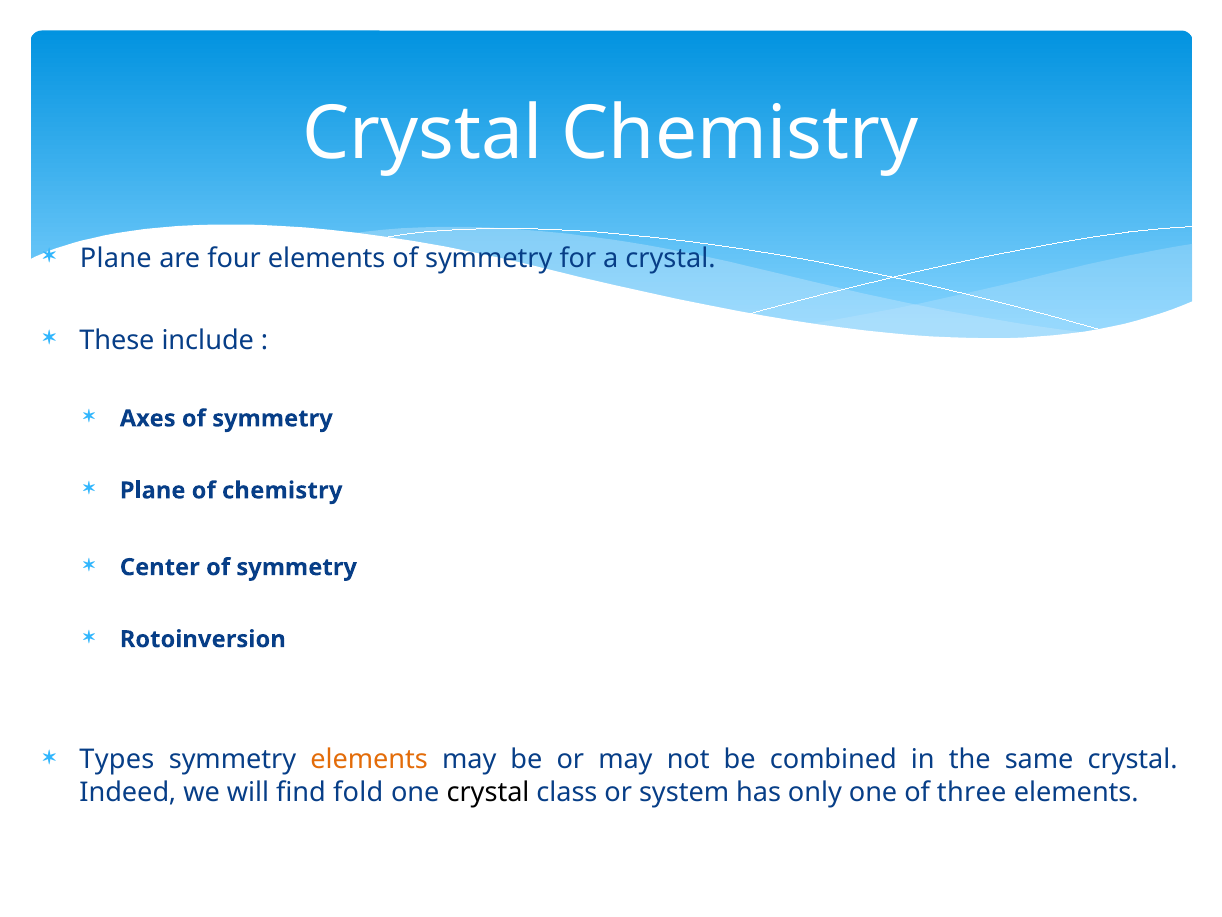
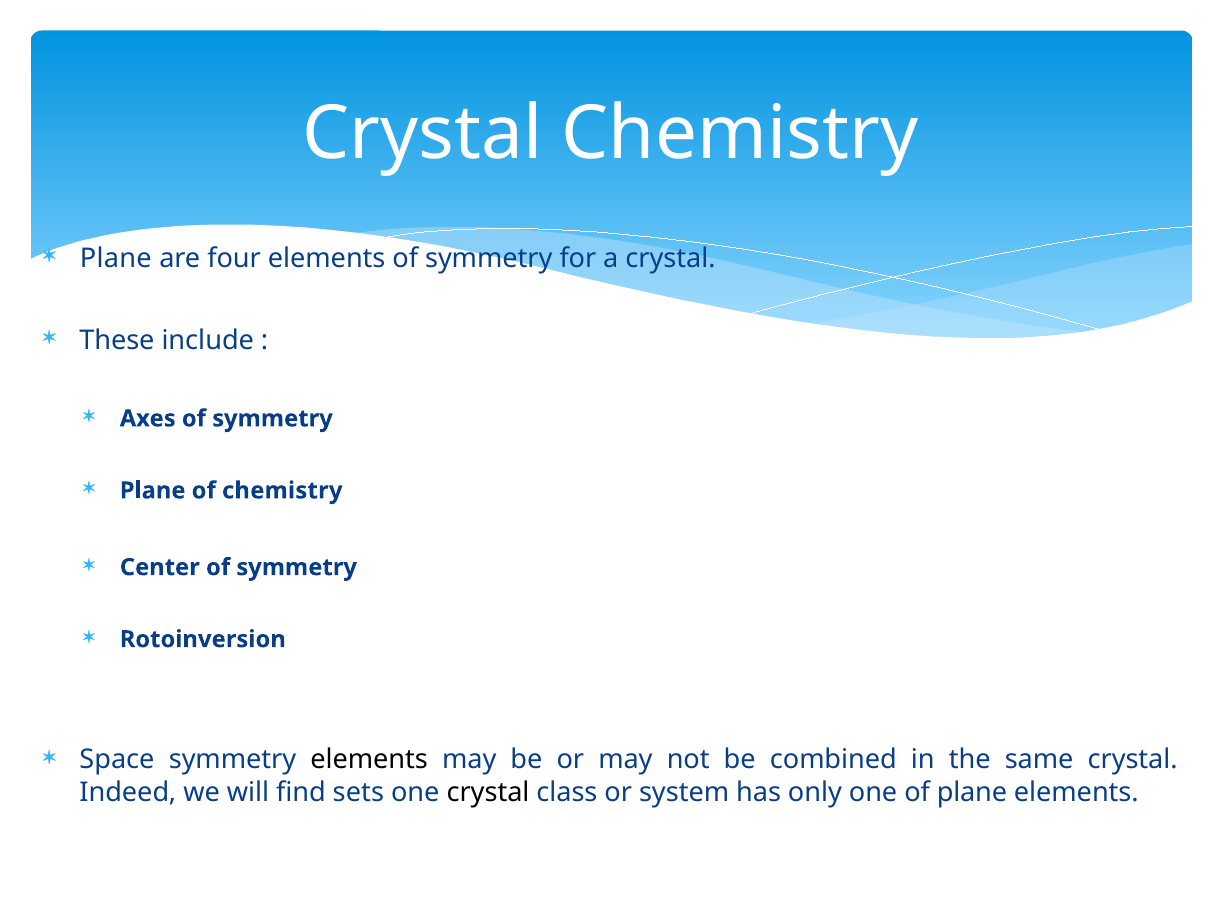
Types: Types -> Space
elements at (369, 759) colour: orange -> black
fold: fold -> sets
of three: three -> plane
